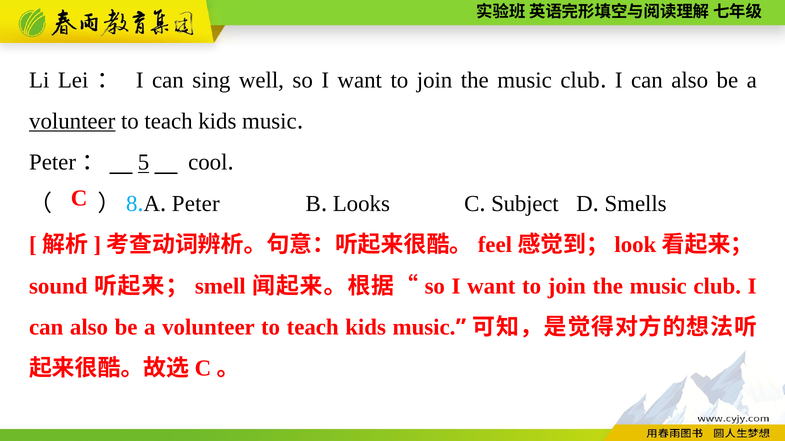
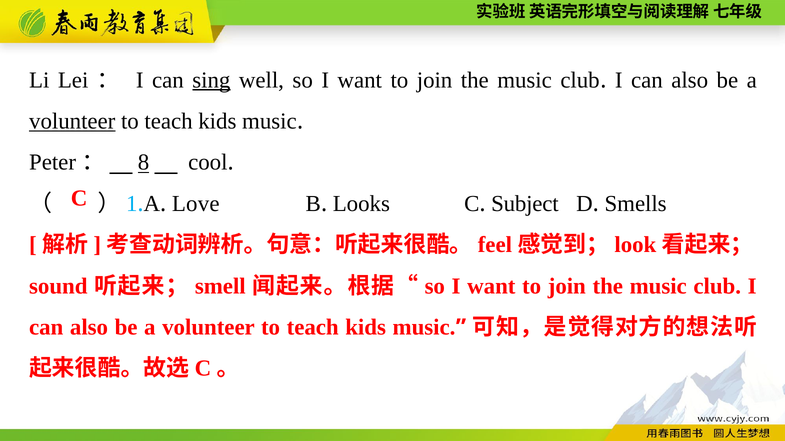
sing underline: none -> present
5: 5 -> 8
8: 8 -> 1
Peter at (196, 204): Peter -> Love
